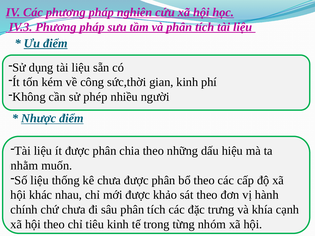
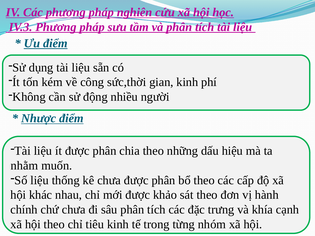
phép: phép -> động
